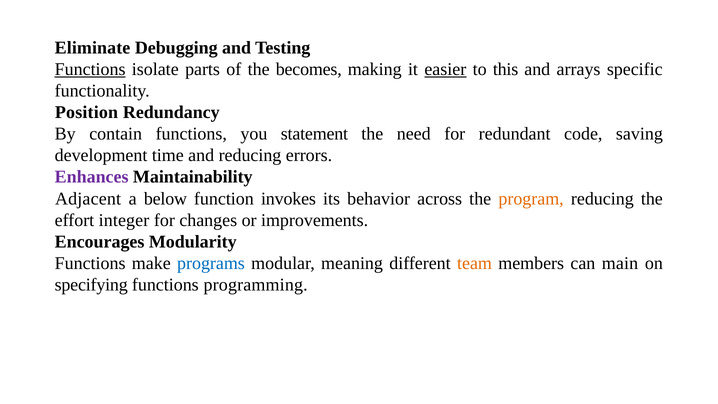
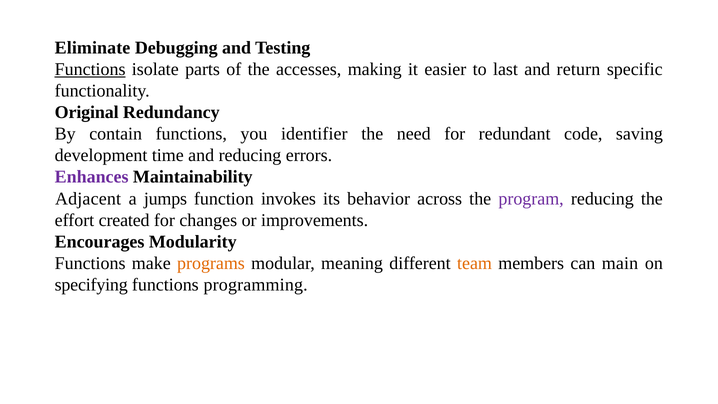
becomes: becomes -> accesses
easier underline: present -> none
this: this -> last
arrays: arrays -> return
Position: Position -> Original
statement: statement -> identifier
below: below -> jumps
program colour: orange -> purple
integer: integer -> created
programs colour: blue -> orange
